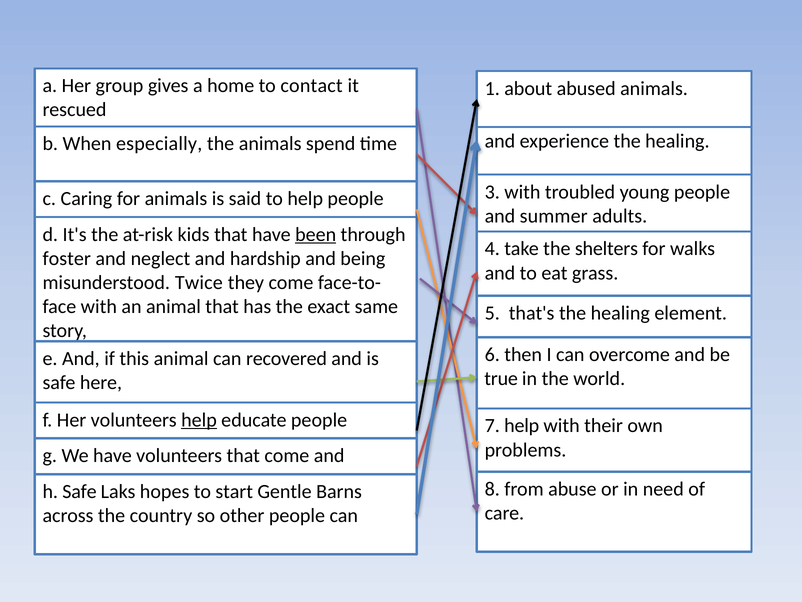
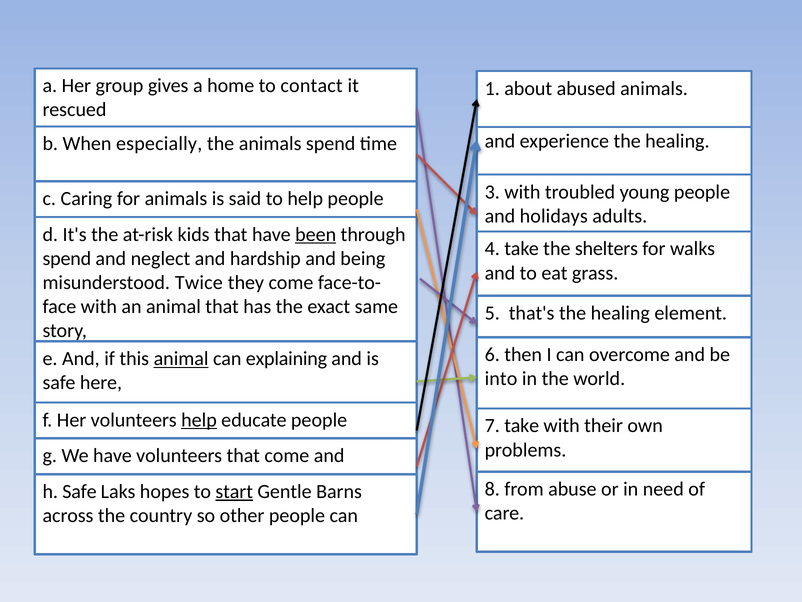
summer: summer -> holidays
foster at (67, 258): foster -> spend
animal at (181, 358) underline: none -> present
recovered: recovered -> explaining
true: true -> into
7 help: help -> take
start underline: none -> present
